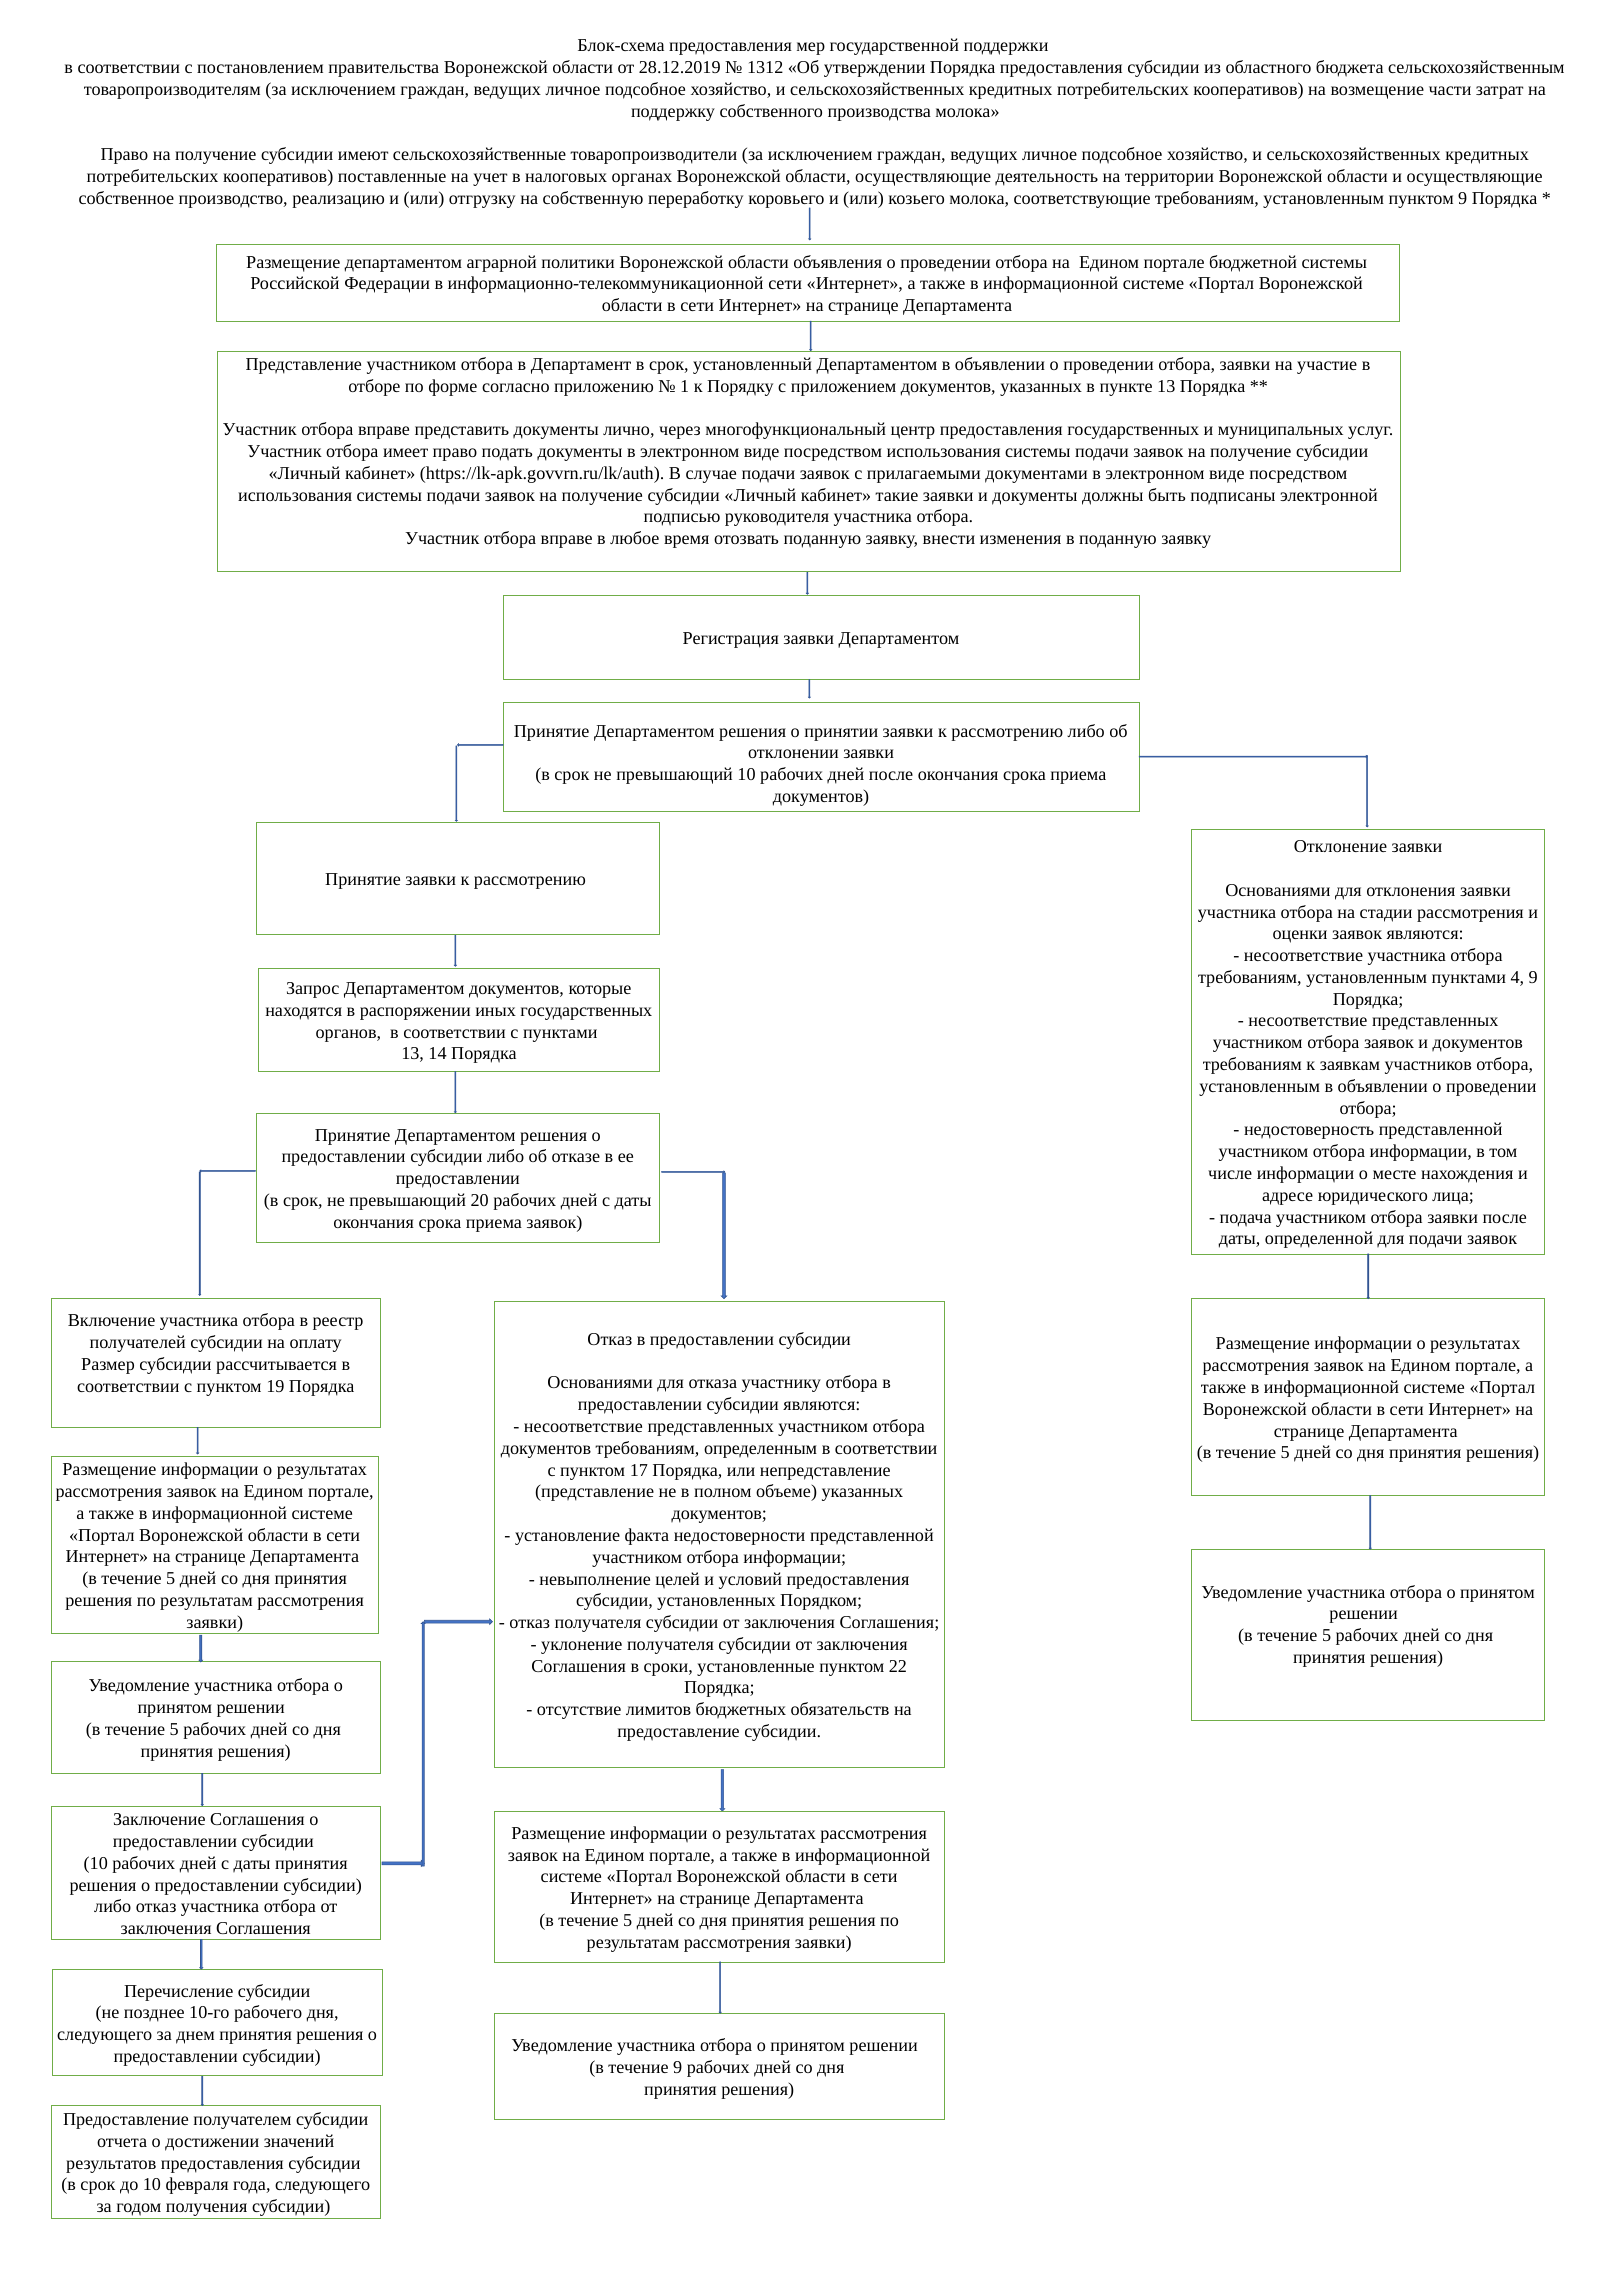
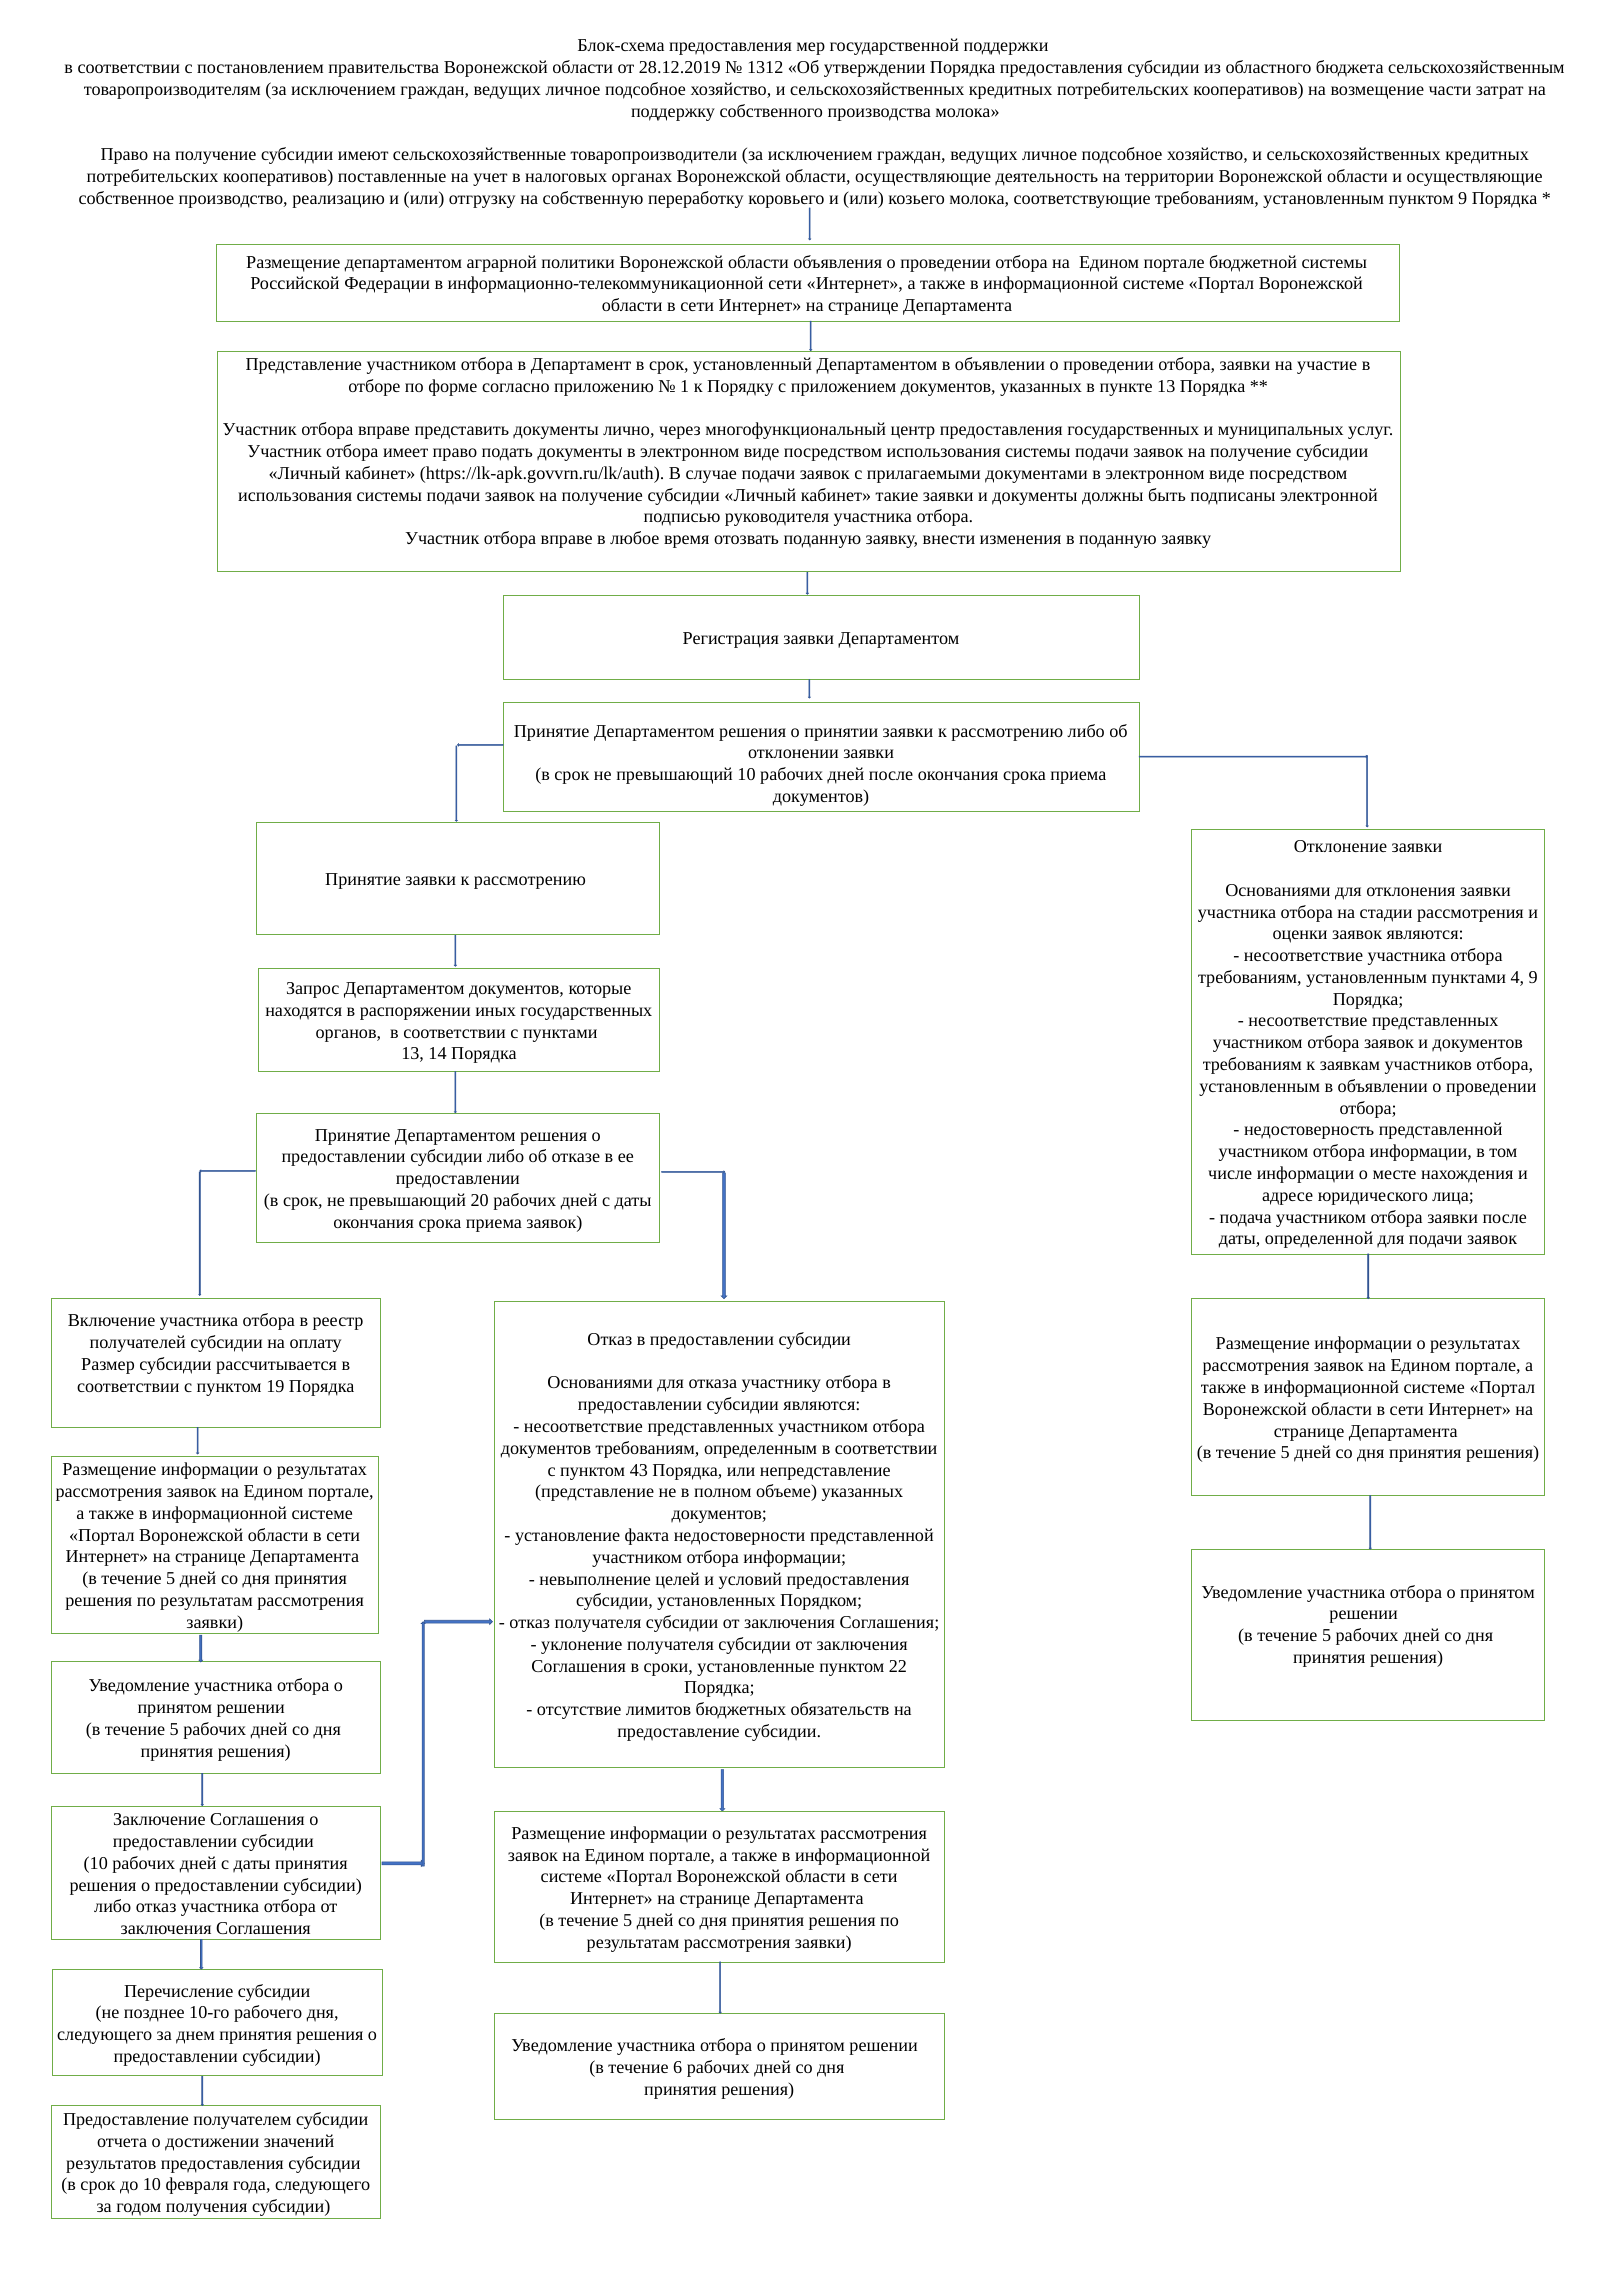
17: 17 -> 43
течение 9: 9 -> 6
